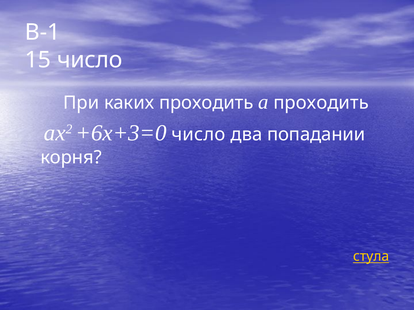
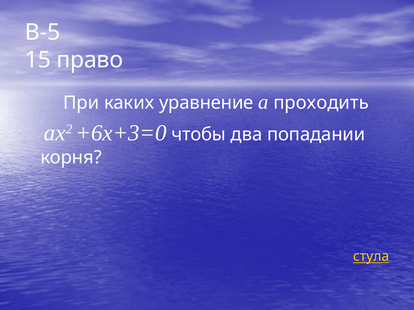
В-1: В-1 -> В-5
15 число: число -> право
каких проходить: проходить -> уравнение
+6х+3=0 число: число -> чтобы
